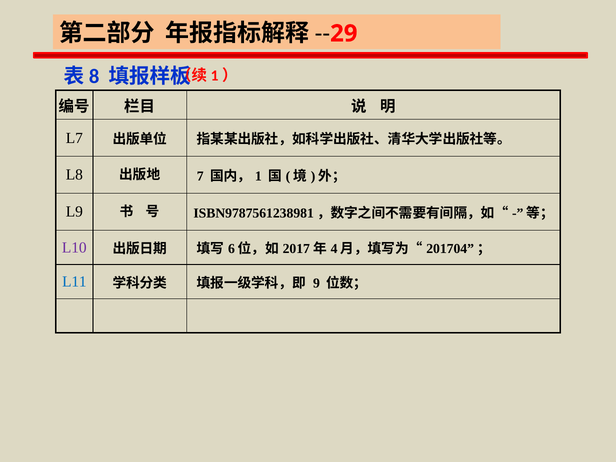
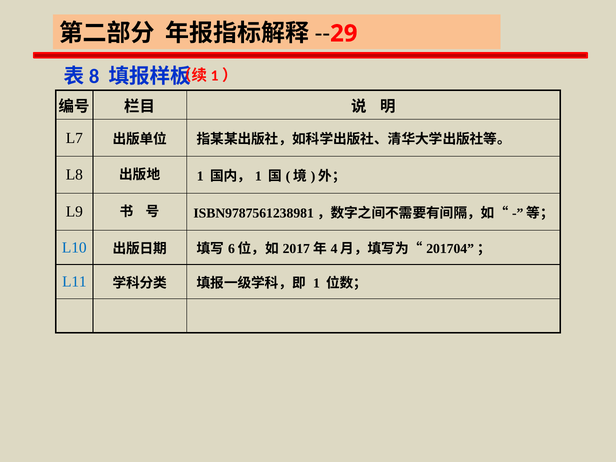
7 at (200, 176): 7 -> 1
L10 colour: purple -> blue
9 at (316, 283): 9 -> 1
